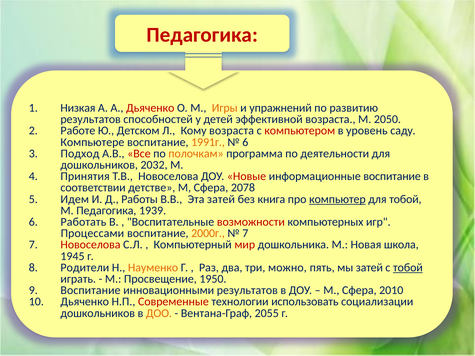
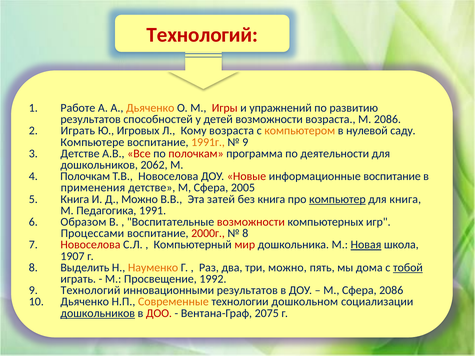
Педагогика at (202, 35): Педагогика -> Технологий
Низкая: Низкая -> Работе
Дьяченко at (150, 108) colour: red -> orange
Игры colour: orange -> red
детей эффективной: эффективной -> возможности
М 2050: 2050 -> 2086
Работе at (78, 131): Работе -> Играть
Детском: Детском -> Игровых
компьютером colour: red -> orange
уровень: уровень -> нулевой
6 at (245, 142): 6 -> 9
Подход at (80, 154): Подход -> Детстве
полочкам at (196, 154) colour: orange -> red
2032: 2032 -> 2062
Принятия at (85, 176): Принятия -> Полочкам
соответствии: соответствии -> применения
2078: 2078 -> 2005
5 Идем: Идем -> Книга
Д Работы: Работы -> Можно
для тобой: тобой -> книга
1939: 1939 -> 1991
Работать: Работать -> Образом
2000г colour: orange -> red
7 at (245, 234): 7 -> 8
Новая underline: none -> present
1945: 1945 -> 1907
Родители: Родители -> Выделить
мы затей: затей -> дома
1950: 1950 -> 1992
Воспитание at (90, 291): Воспитание -> Технологий
Сфера 2010: 2010 -> 2086
Современные colour: red -> orange
использовать: использовать -> дошкольном
дошкольников at (98, 313) underline: none -> present
ДОО colour: orange -> red
2055: 2055 -> 2075
